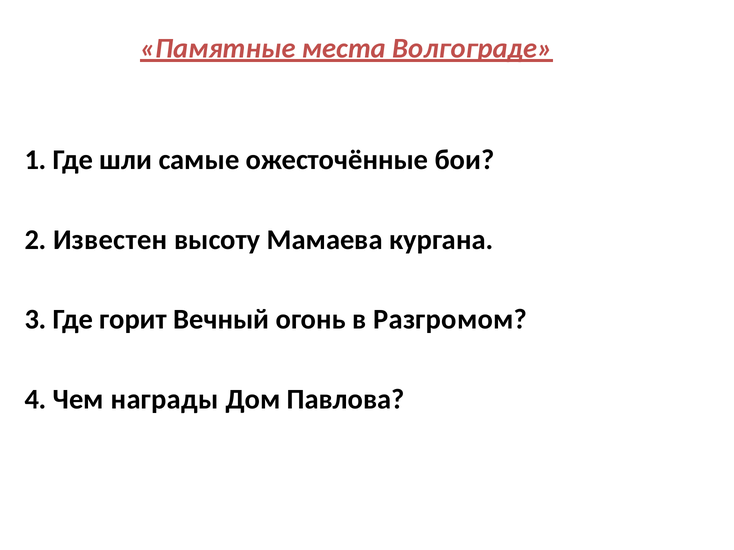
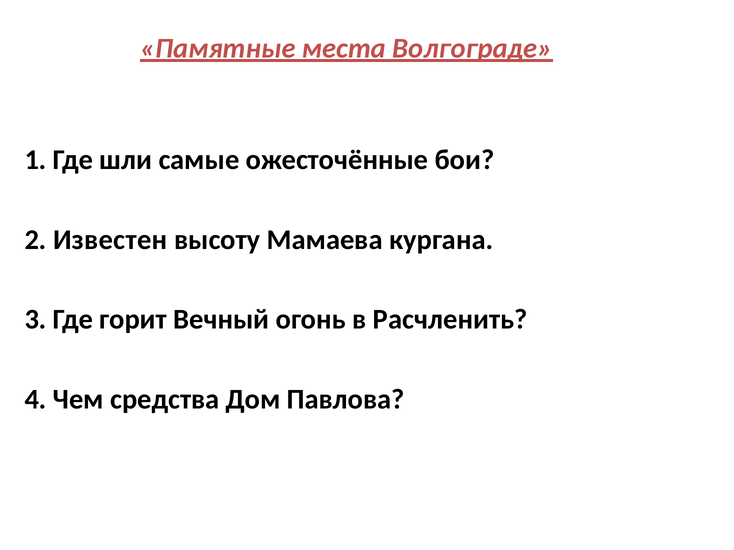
Разгромом: Разгромом -> Расчленить
награды: награды -> средства
